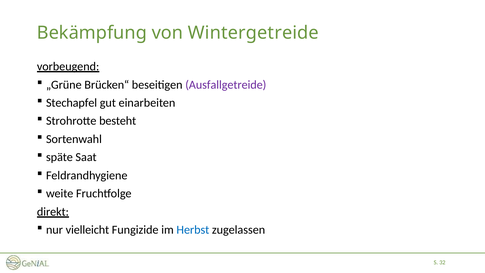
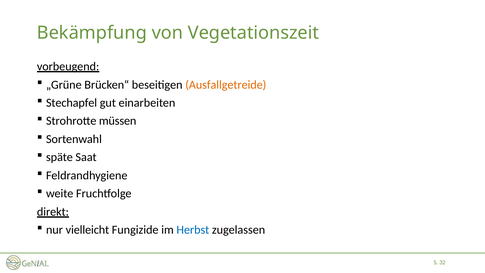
Wintergetreide: Wintergetreide -> Vegetationszeit
Ausfallgetreide colour: purple -> orange
besteht: besteht -> müssen
